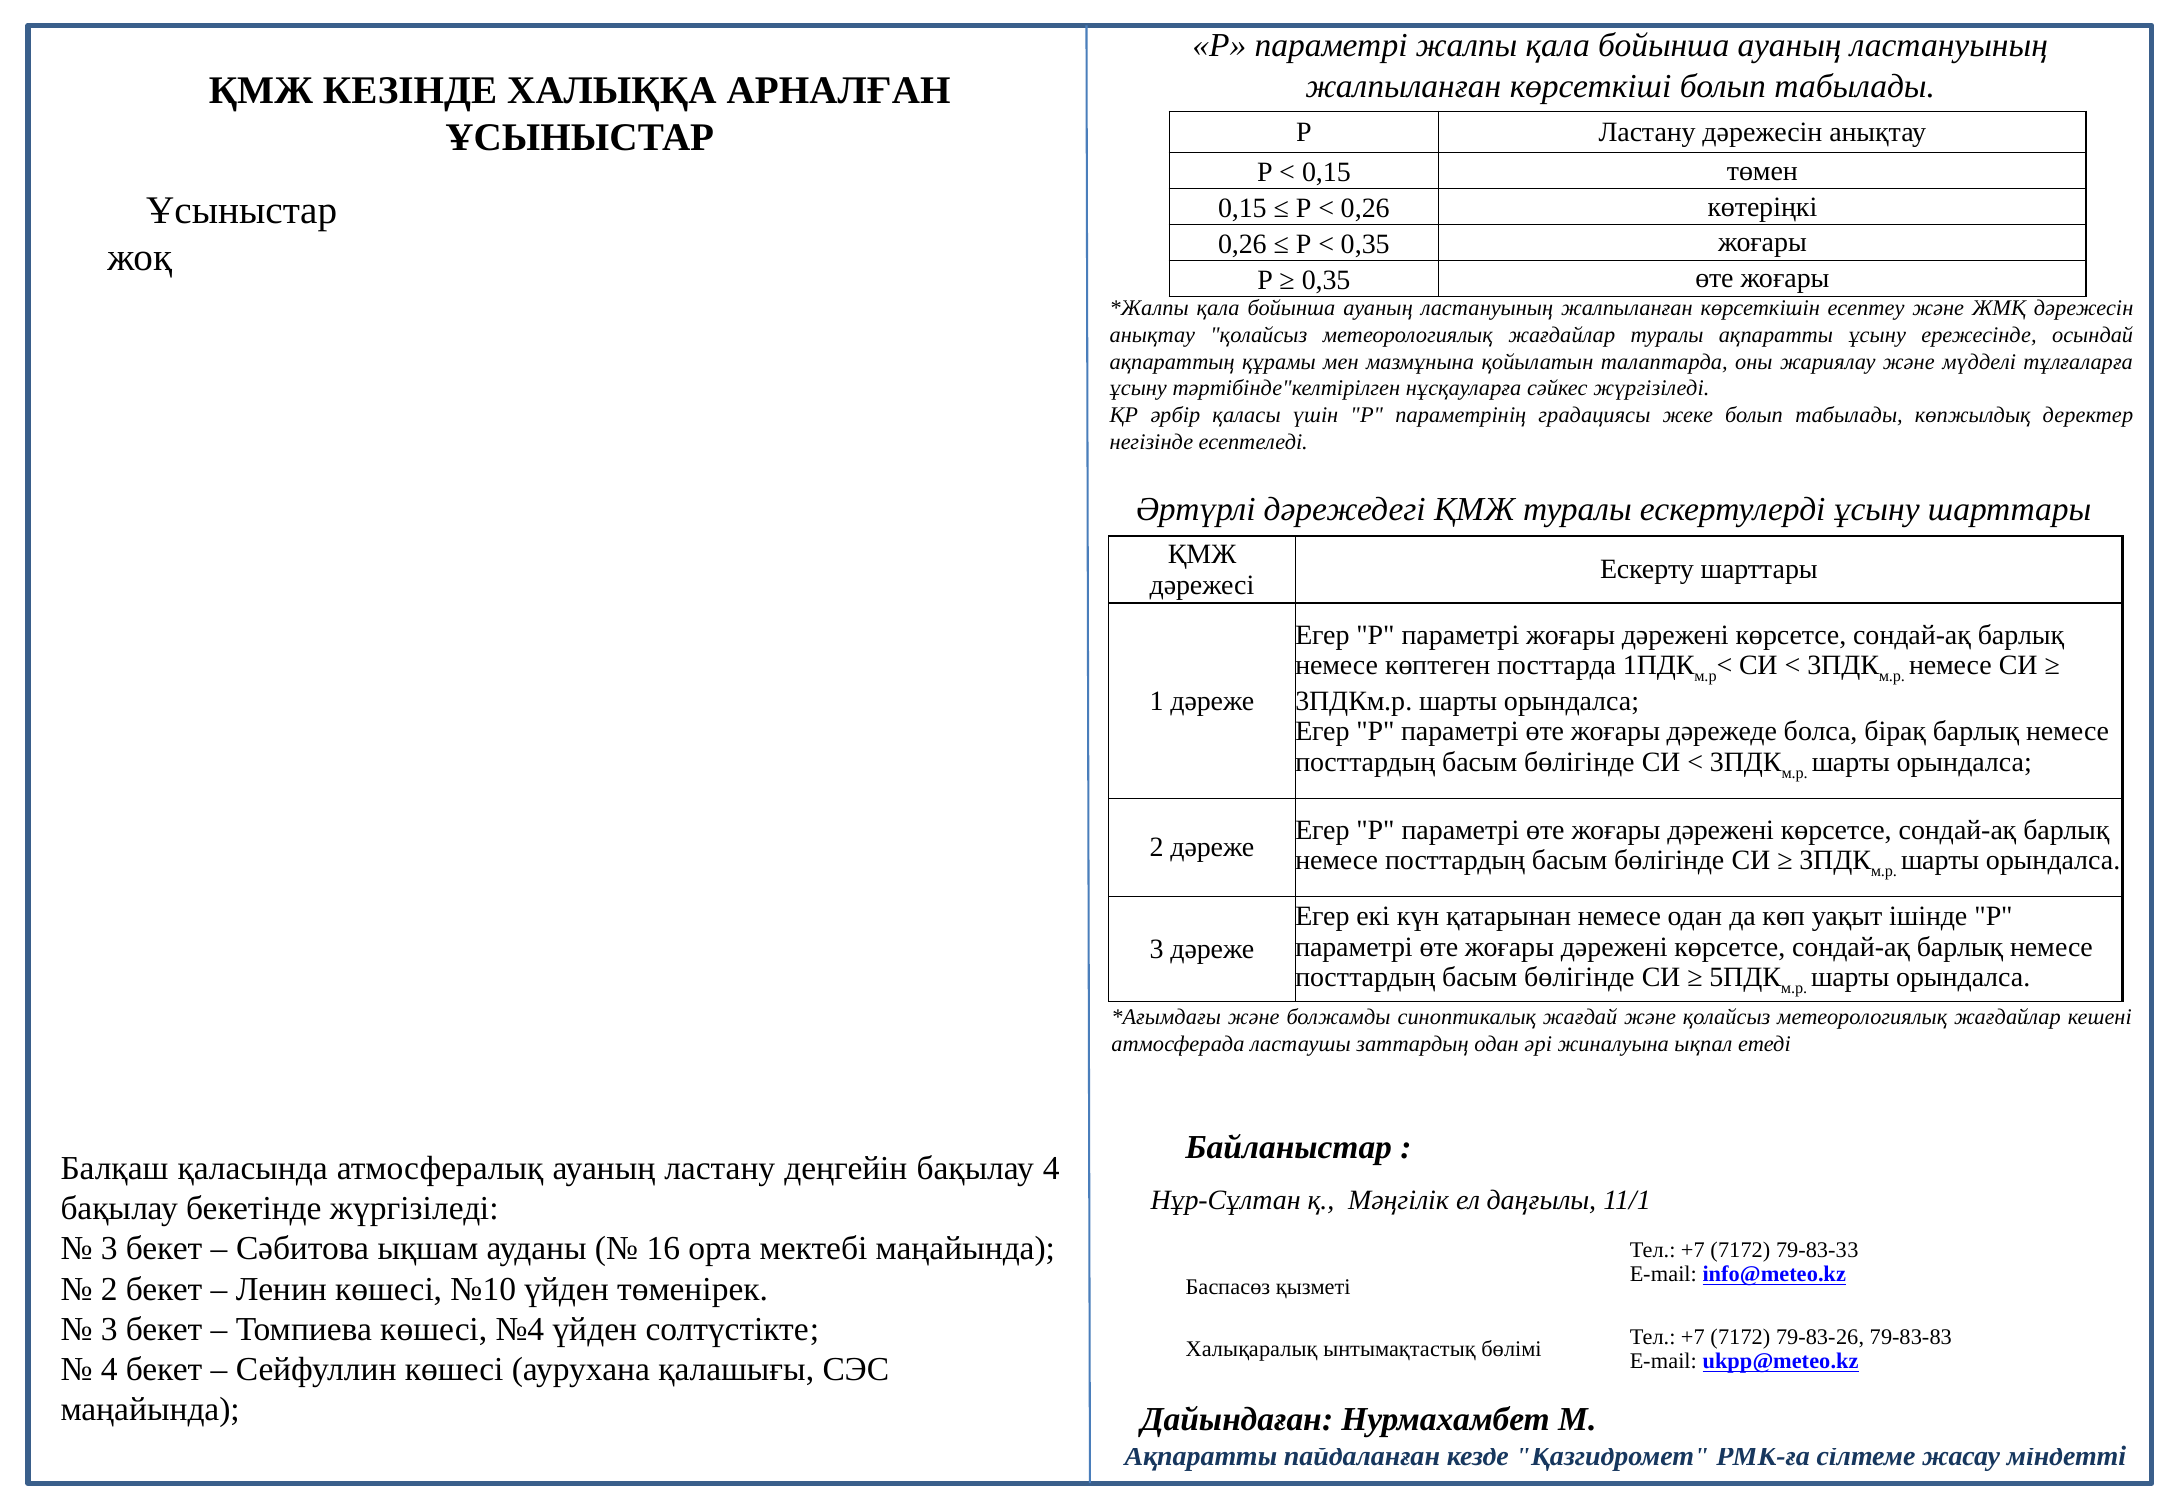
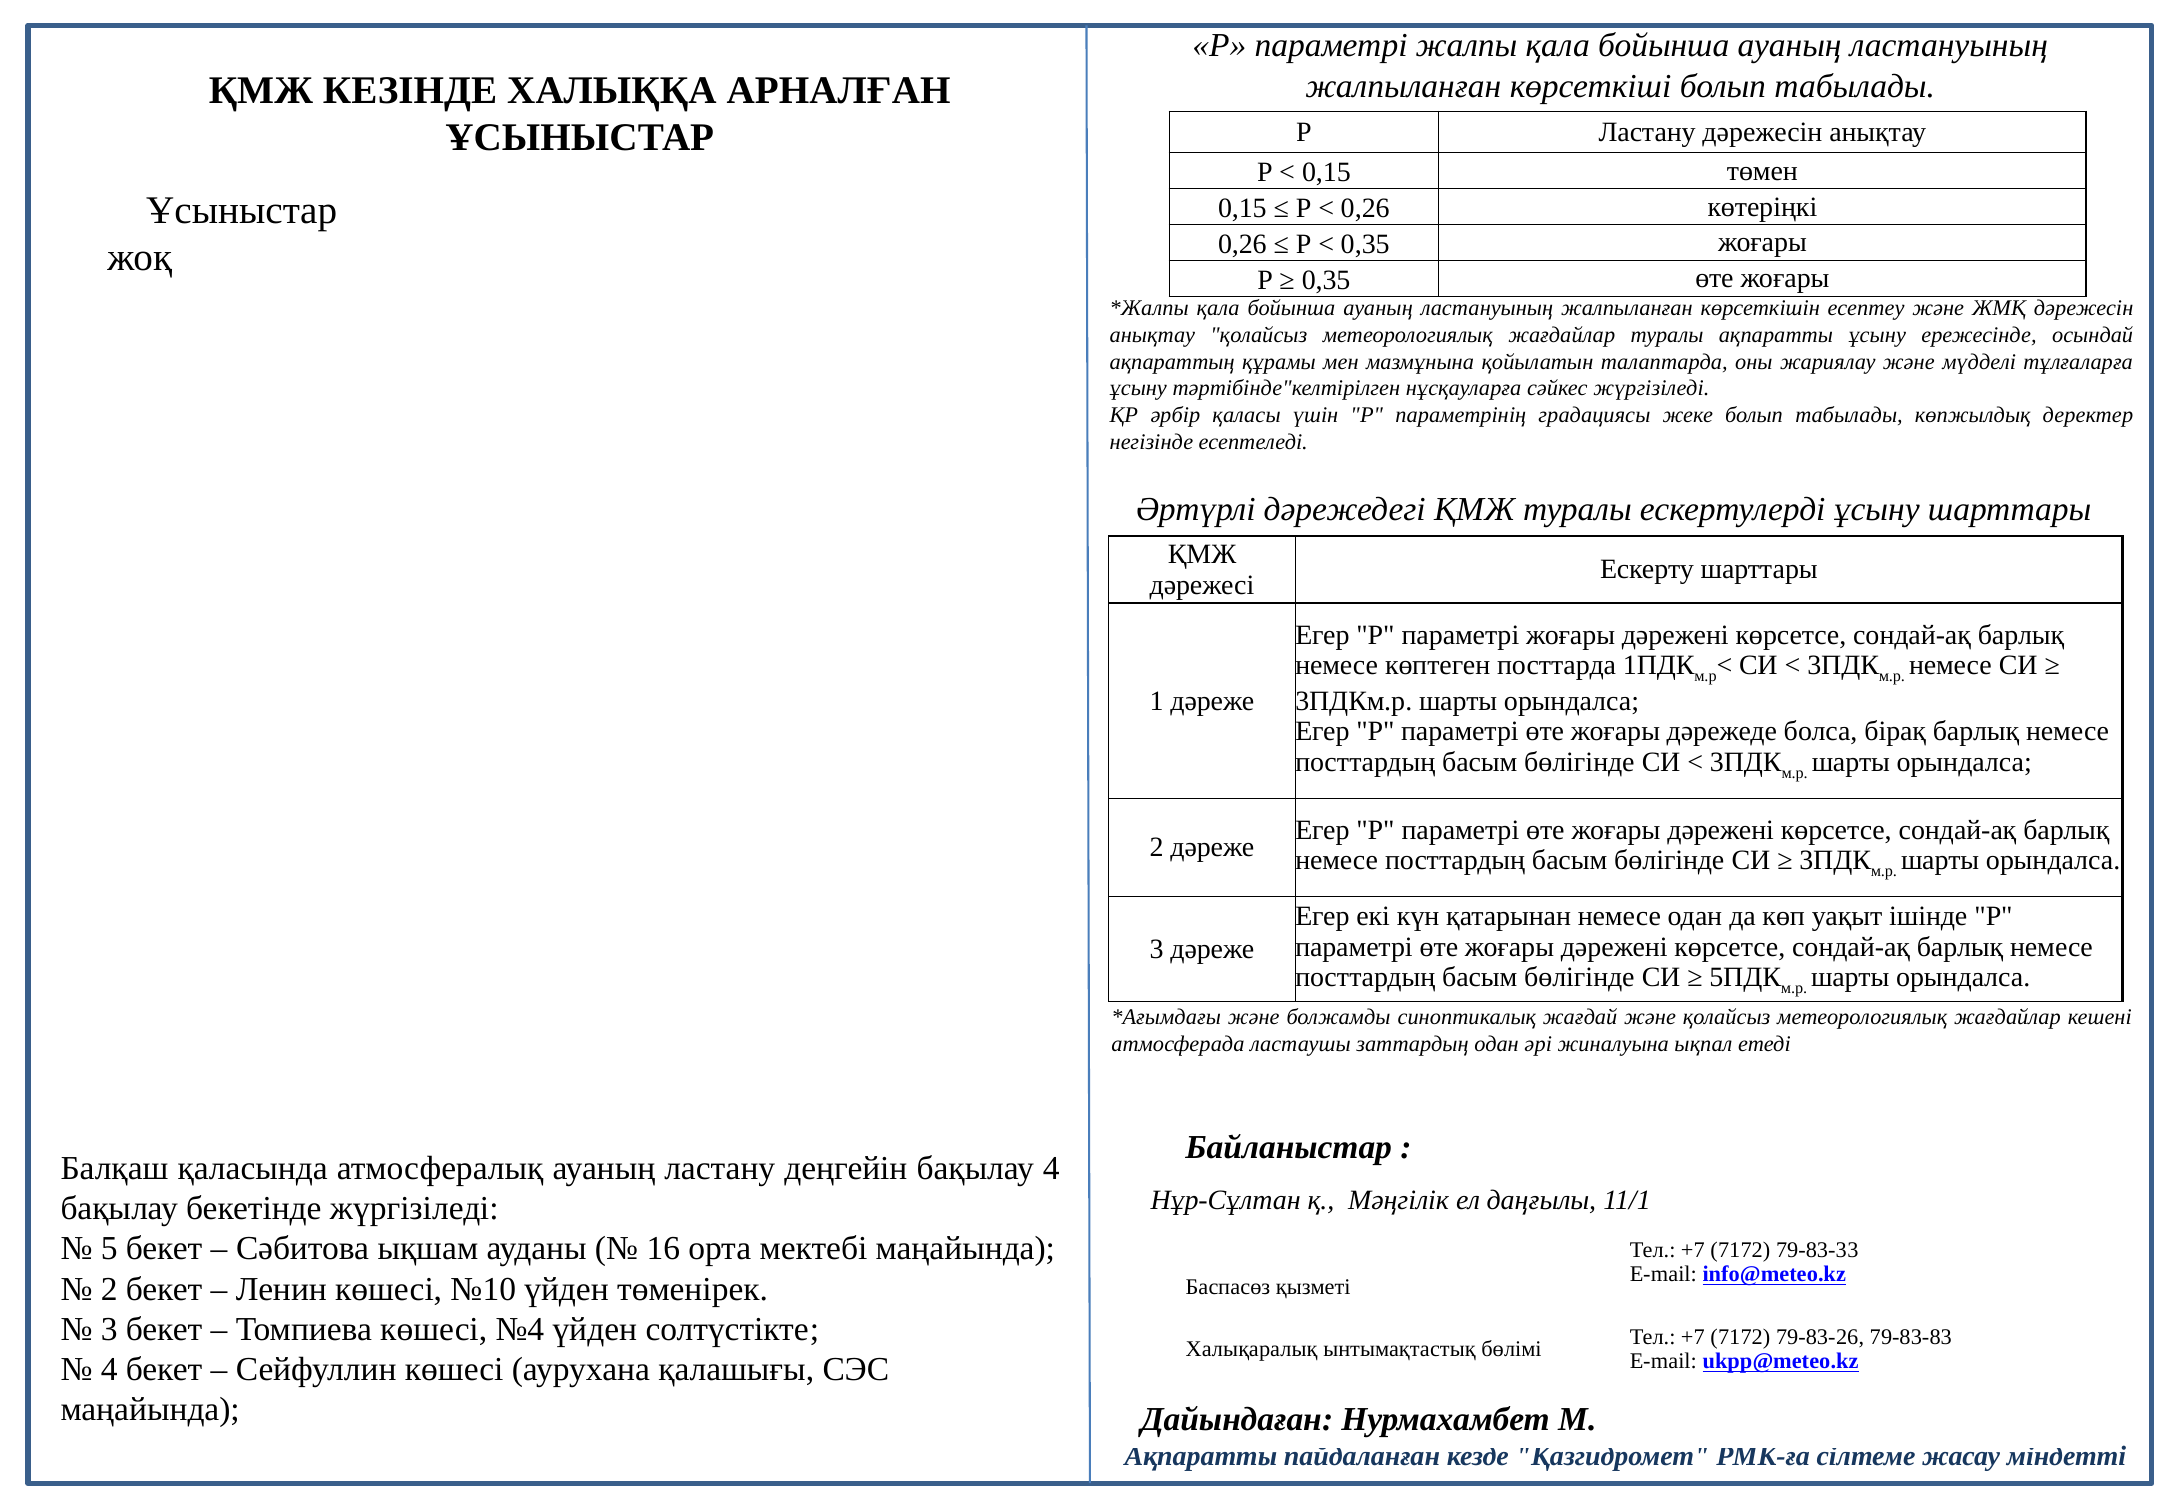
3 at (109, 1249): 3 -> 5
